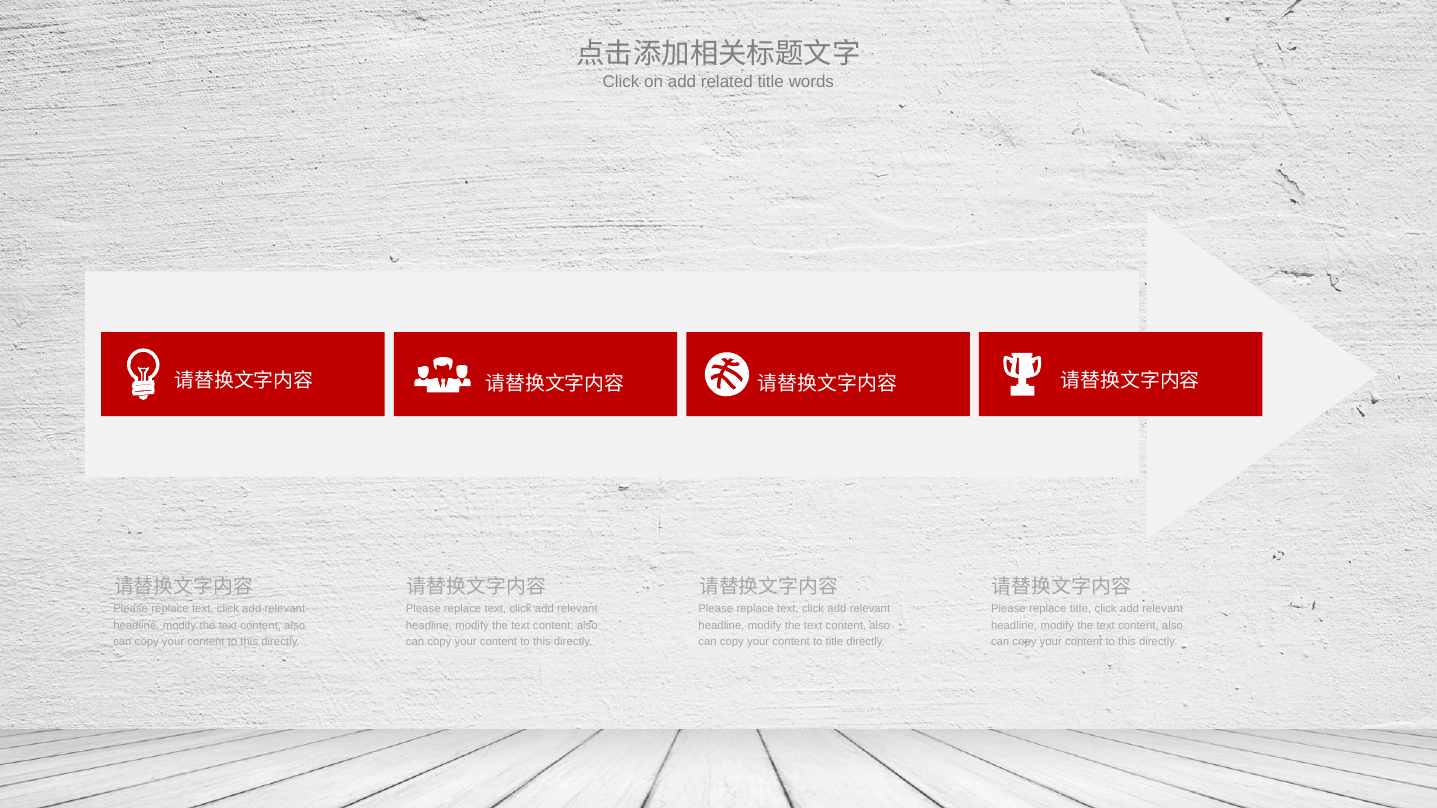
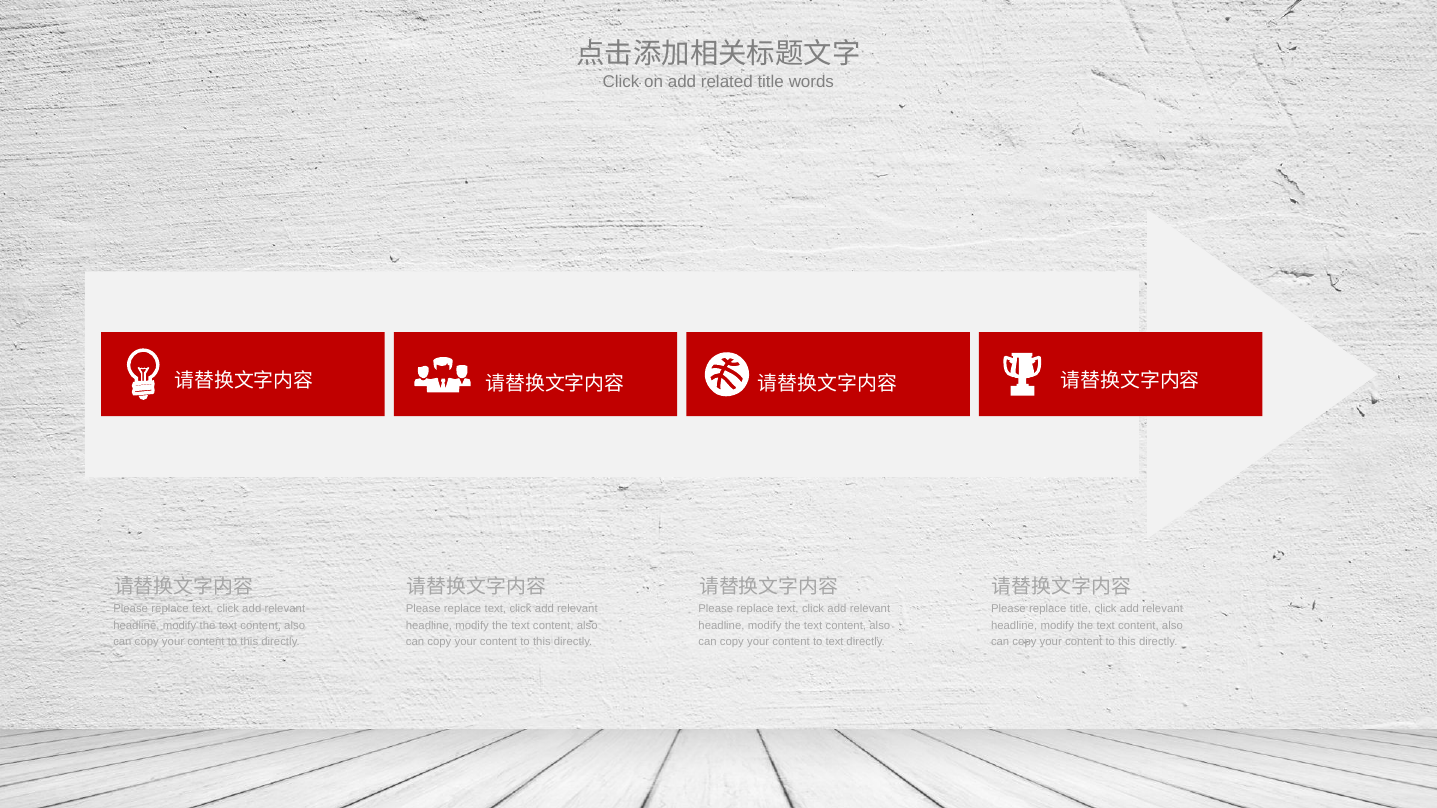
to title: title -> text
